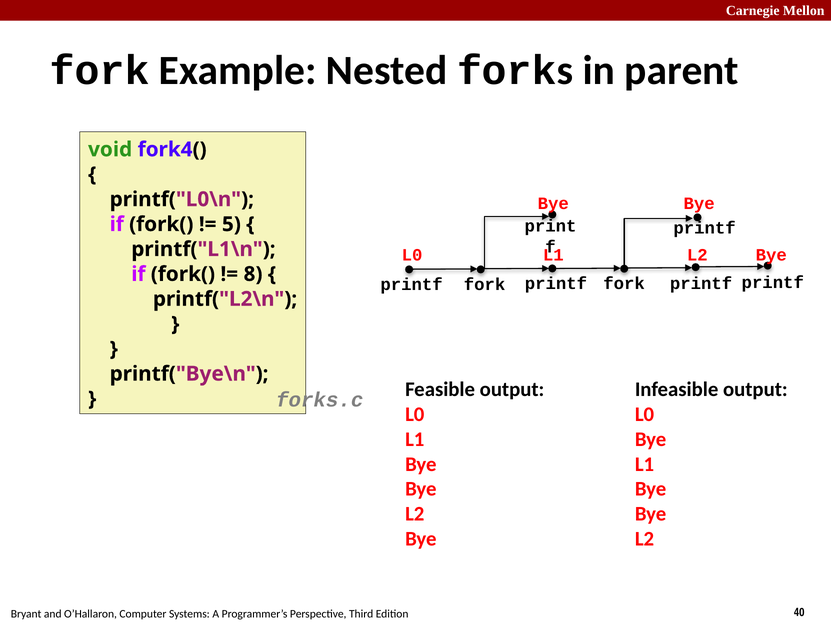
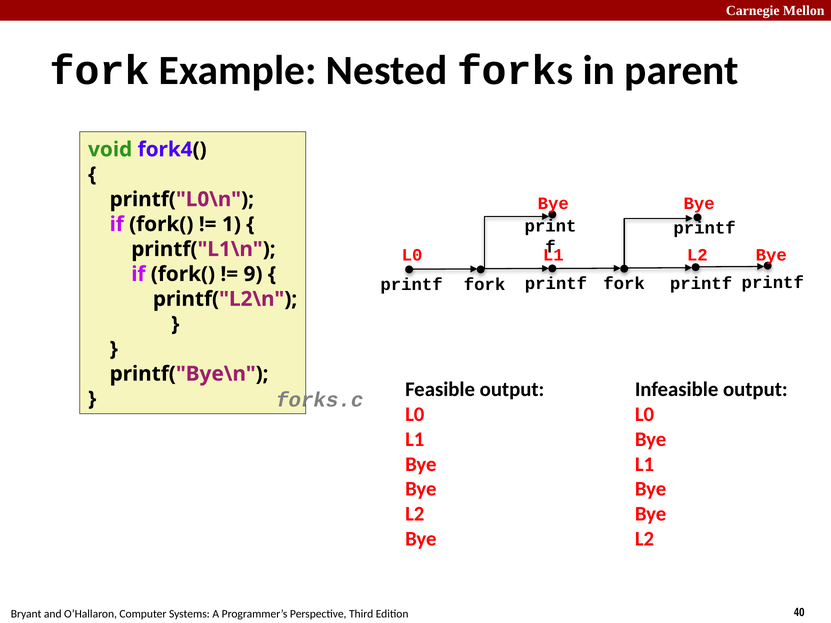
5: 5 -> 1
8: 8 -> 9
